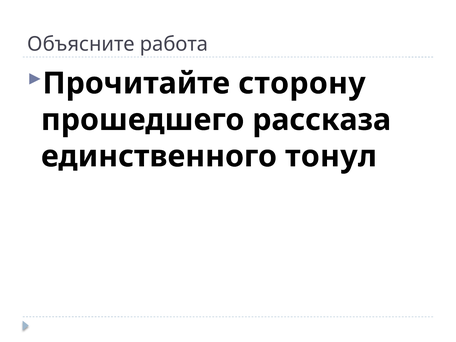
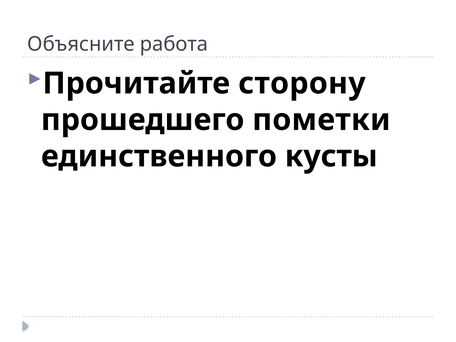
рассказа: рассказа -> пометки
тонул: тонул -> кусты
